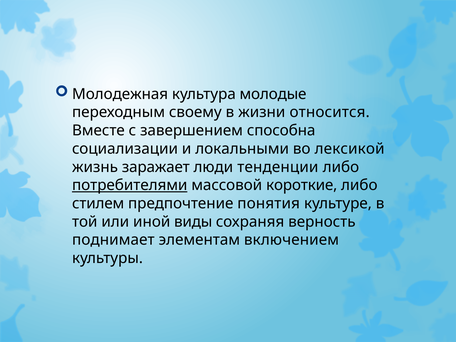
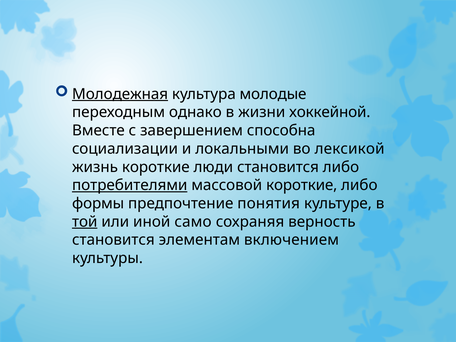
Молодежная underline: none -> present
своему: своему -> однако
относится: относится -> хоккейной
жизнь заражает: заражает -> короткие
люди тенденции: тенденции -> становится
стилем: стилем -> формы
той underline: none -> present
виды: виды -> само
поднимает at (113, 240): поднимает -> становится
